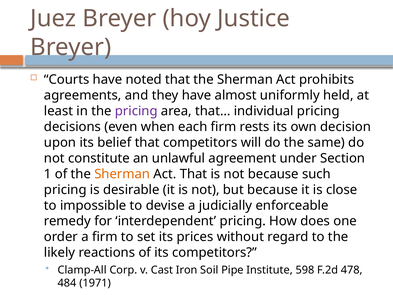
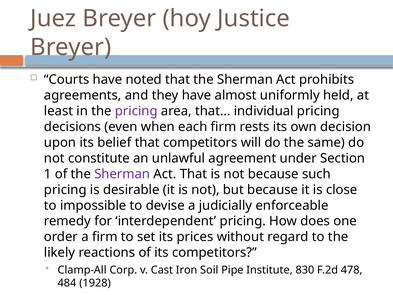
Sherman at (122, 174) colour: orange -> purple
598: 598 -> 830
1971: 1971 -> 1928
